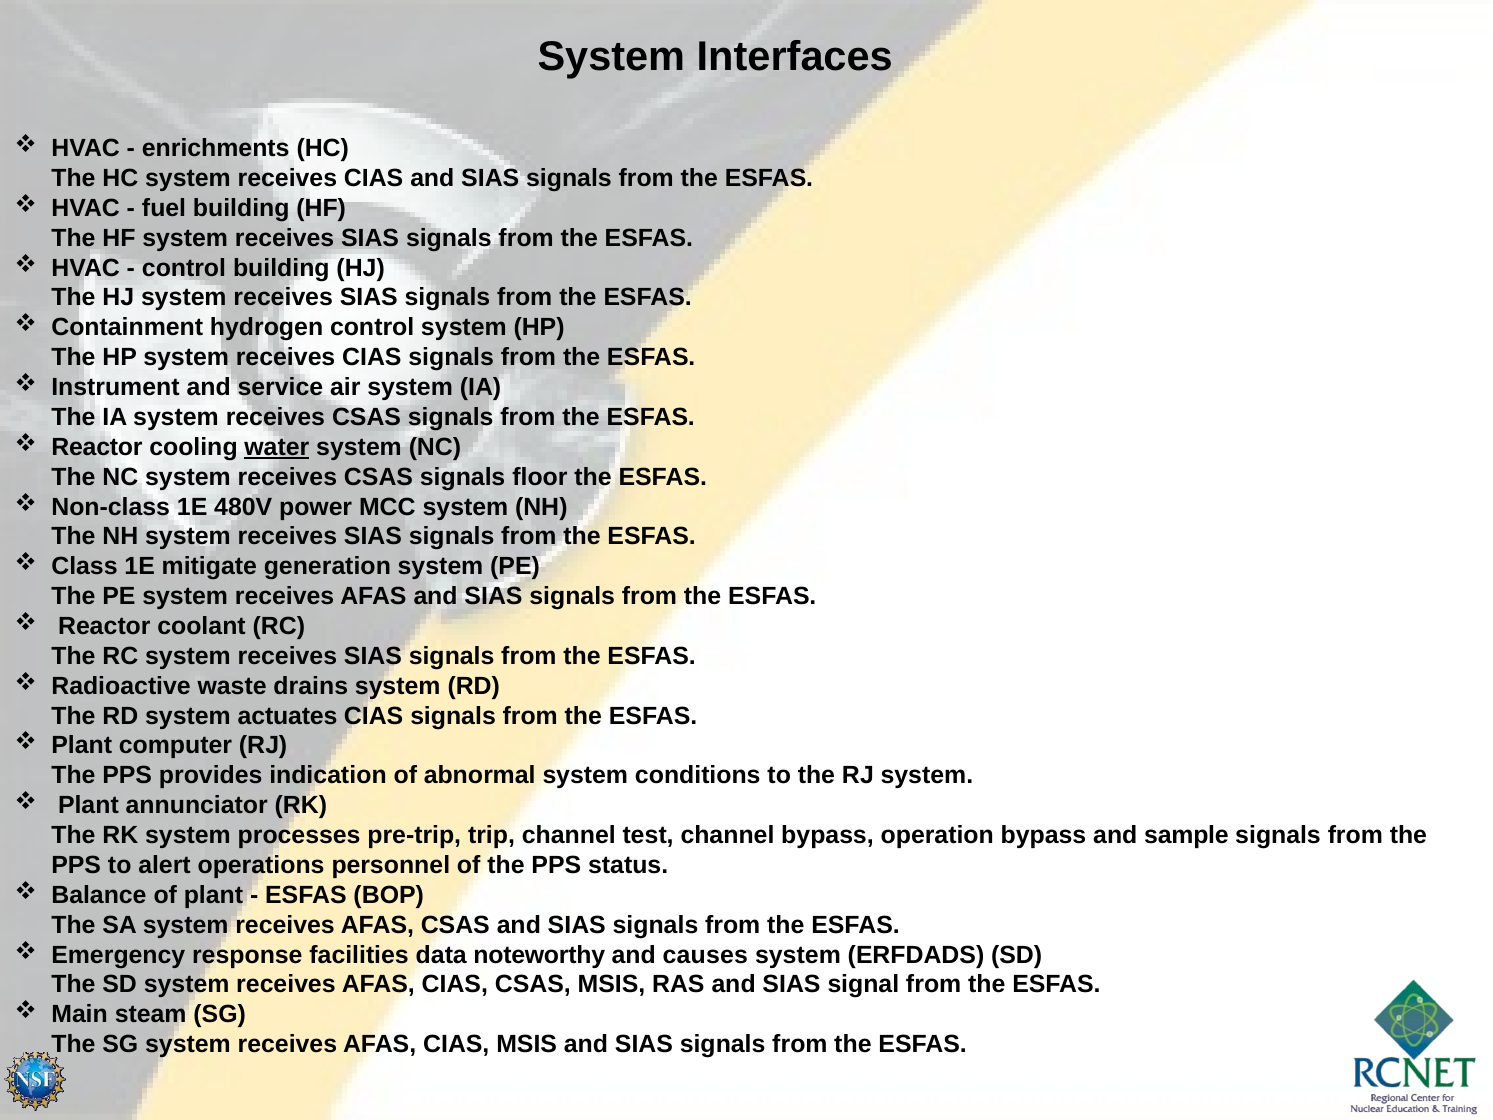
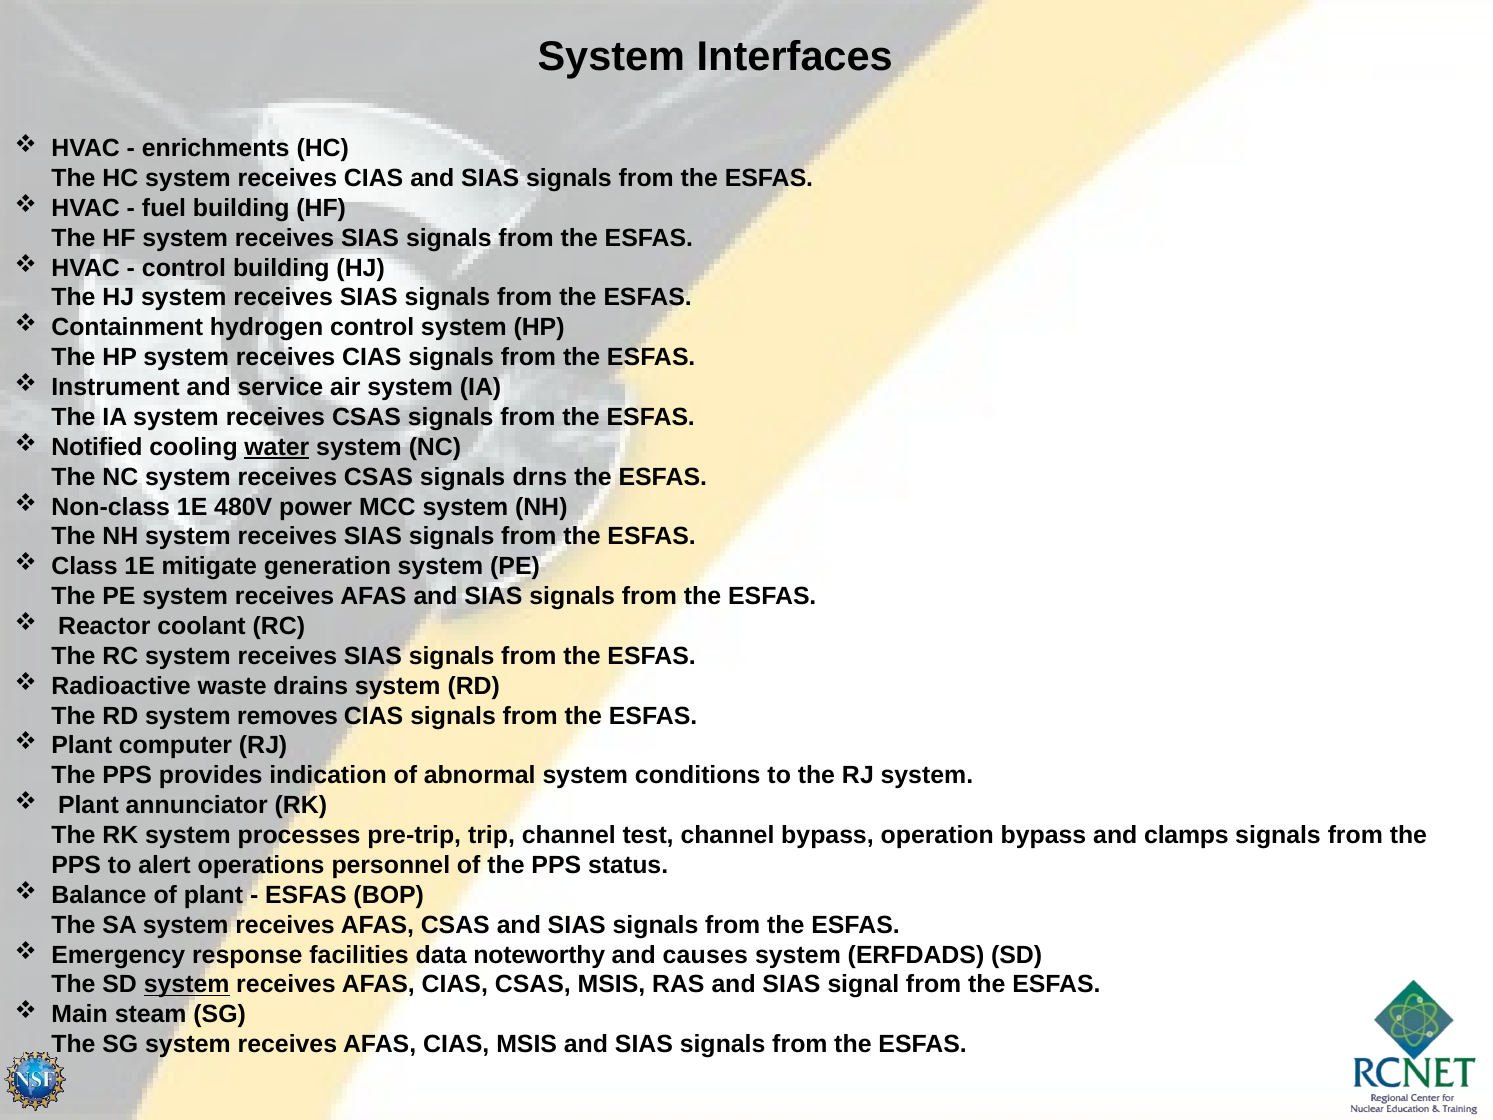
Reactor at (97, 447): Reactor -> Notified
floor: floor -> drns
actuates: actuates -> removes
sample: sample -> clamps
system at (187, 984) underline: none -> present
